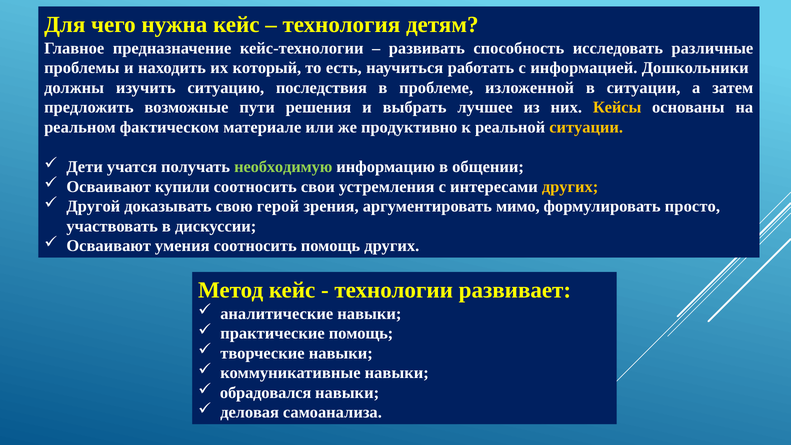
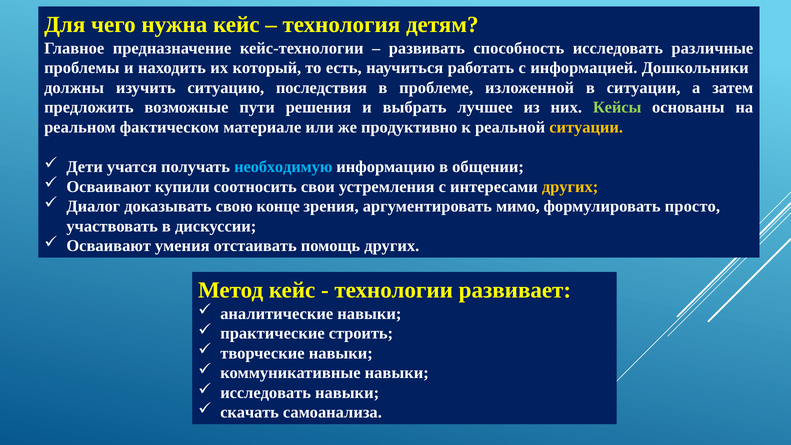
Кейсы colour: yellow -> light green
необходимую colour: light green -> light blue
Другой: Другой -> Диалог
герой: герой -> конце
умения соотносить: соотносить -> отстаивать
практические помощь: помощь -> строить
обрадовался at (266, 393): обрадовался -> исследовать
деловая: деловая -> скачать
